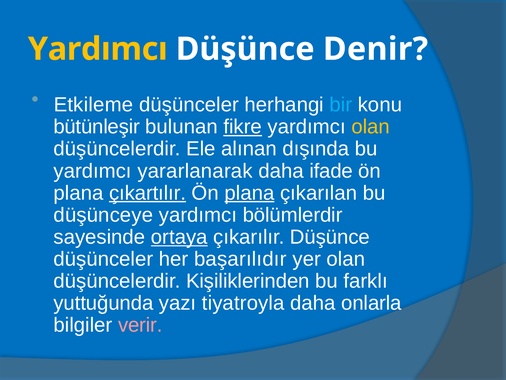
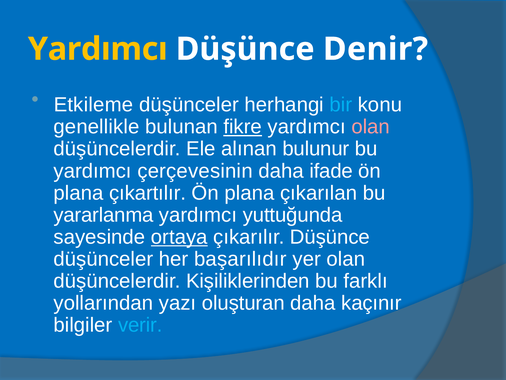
bütünleşir: bütünleşir -> genellikle
olan at (371, 127) colour: yellow -> pink
dışında: dışında -> bulunur
yararlanarak: yararlanarak -> çerçevesinin
çıkartılır underline: present -> none
plana at (249, 193) underline: present -> none
düşünceye: düşünceye -> yararlanma
bölümlerdir: bölümlerdir -> yuttuğunda
yuttuğunda: yuttuğunda -> yollarından
tiyatroyla: tiyatroyla -> oluşturan
onlarla: onlarla -> kaçınır
verir colour: pink -> light blue
